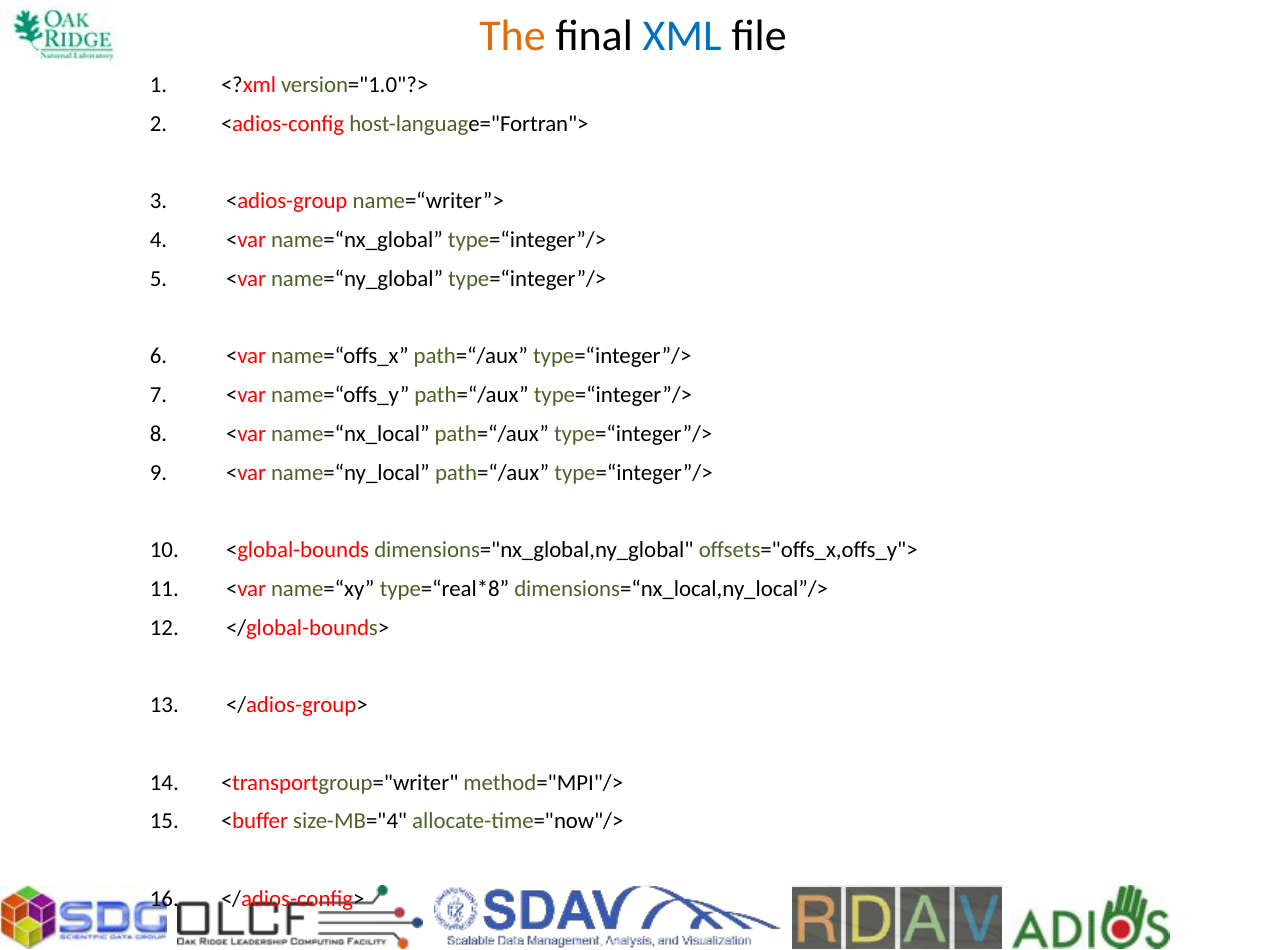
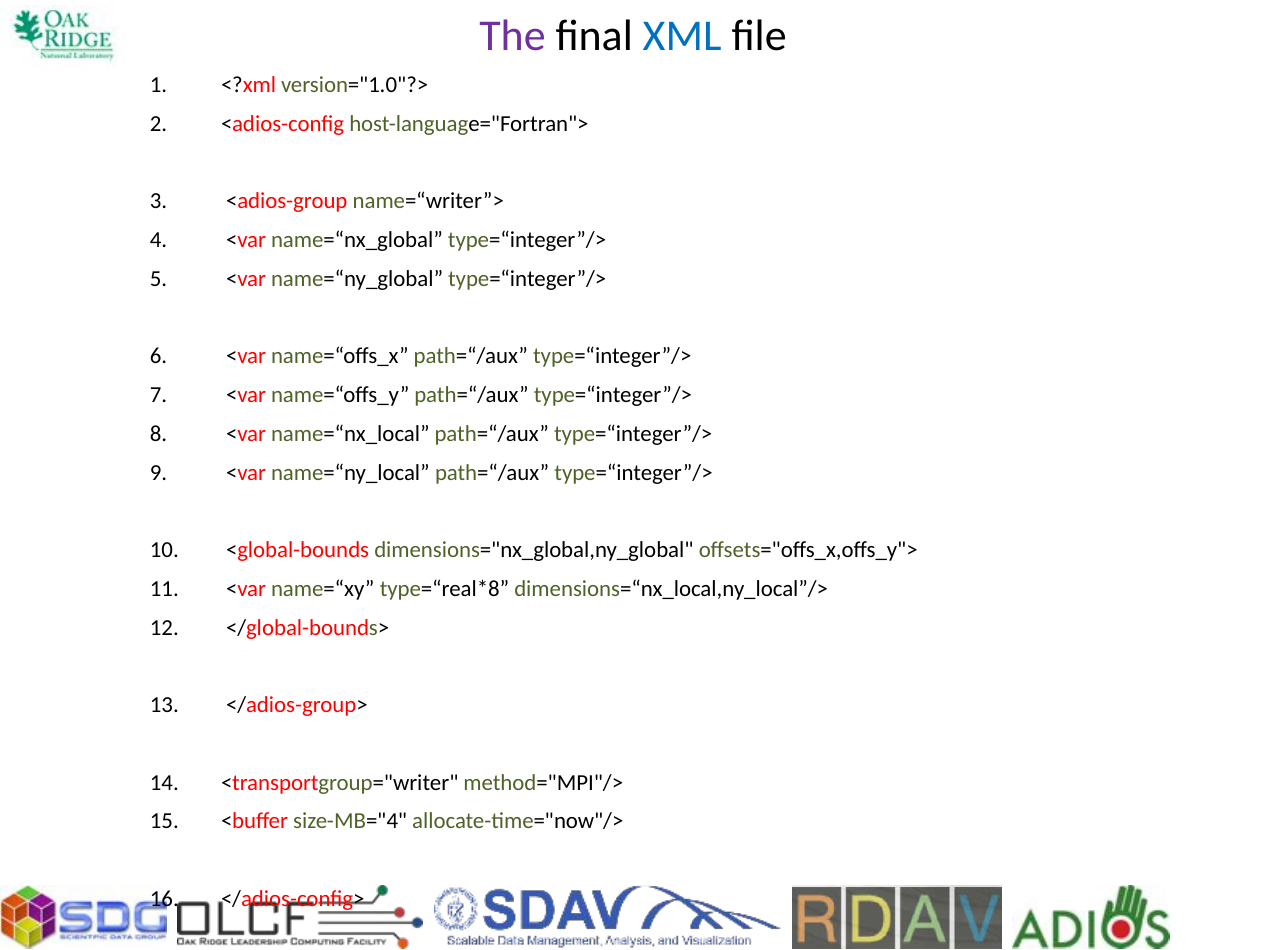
The colour: orange -> purple
